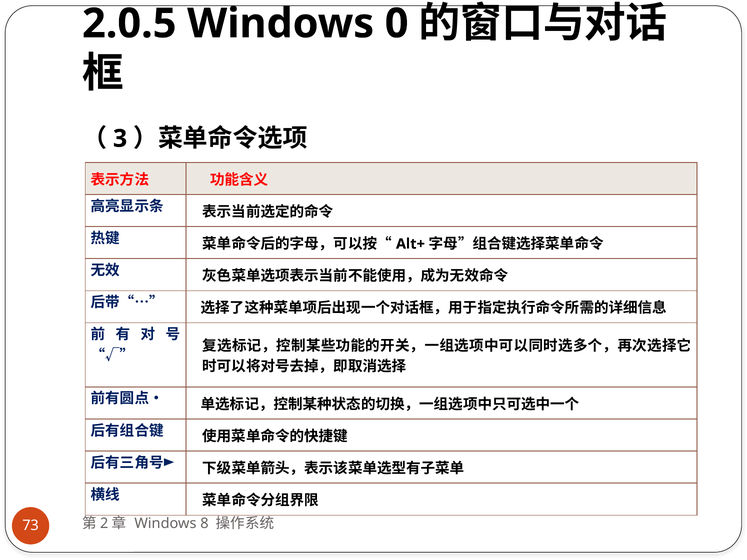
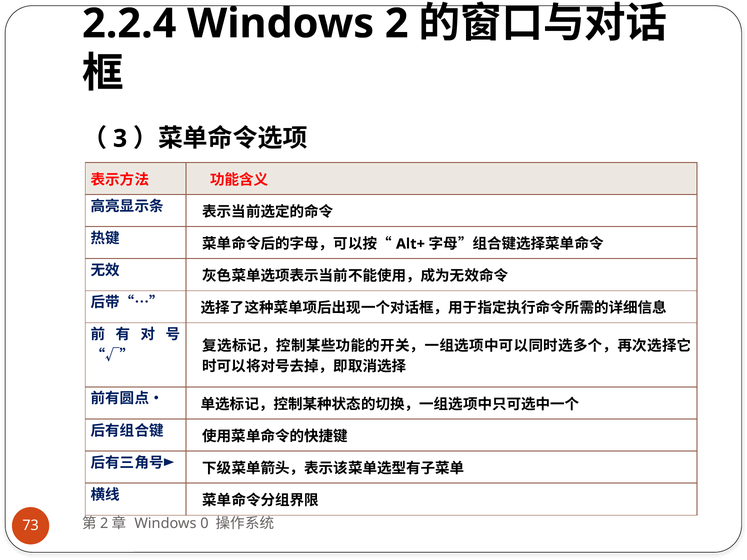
2.0.5: 2.0.5 -> 2.2.4
0: 0 -> 2
8: 8 -> 0
